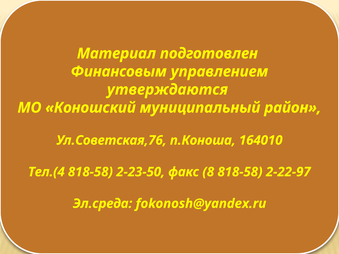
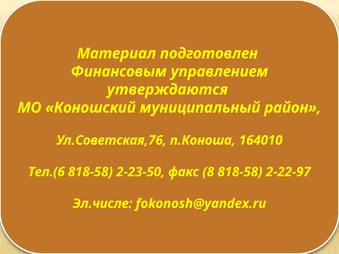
Тел.(4: Тел.(4 -> Тел.(6
Эл.среда: Эл.среда -> Эл.числе
